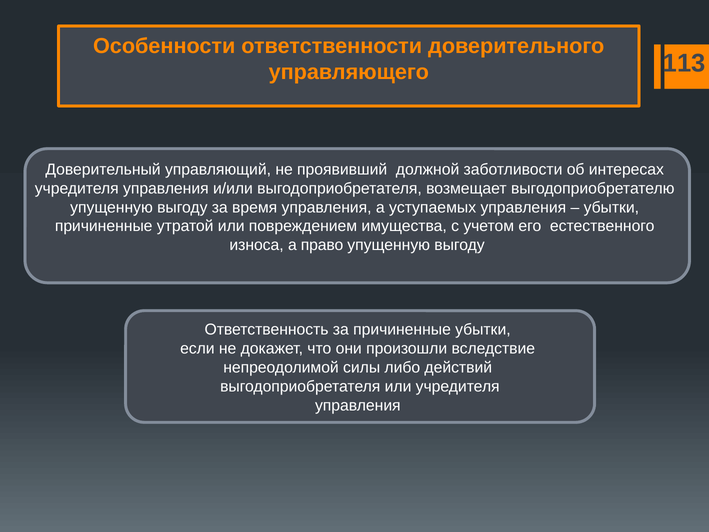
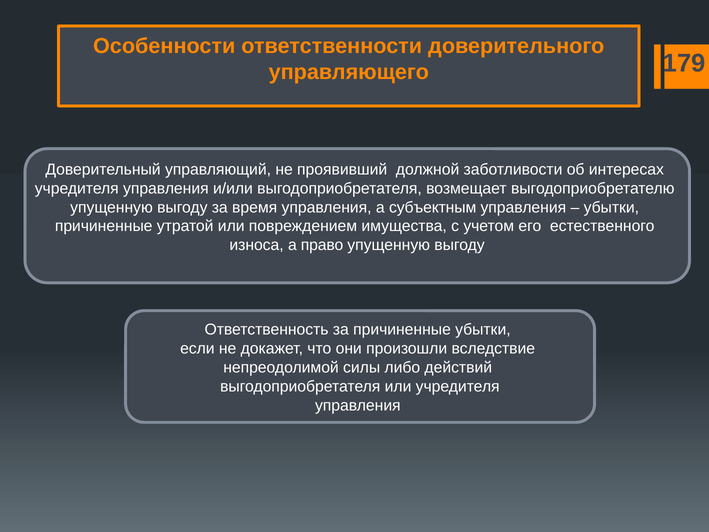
113: 113 -> 179
уступаемых: уступаемых -> субъектным
